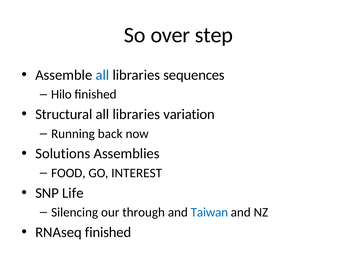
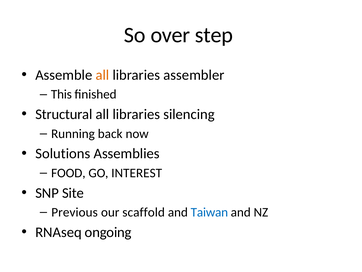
all at (102, 75) colour: blue -> orange
sequences: sequences -> assembler
Hilo: Hilo -> This
variation: variation -> silencing
Life: Life -> Site
Silencing: Silencing -> Previous
through: through -> scaffold
RNAseq finished: finished -> ongoing
